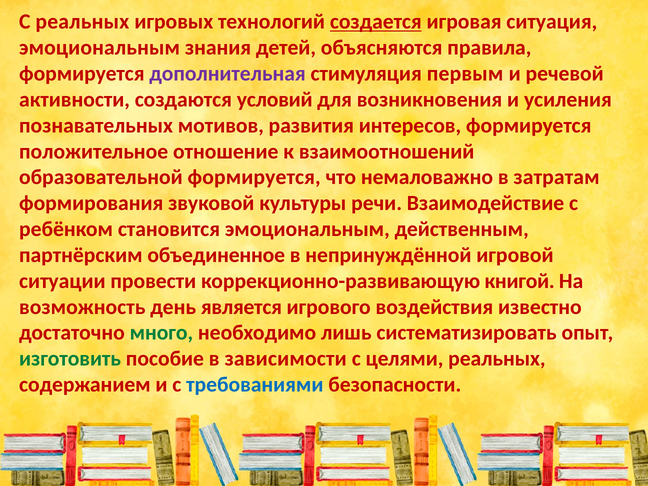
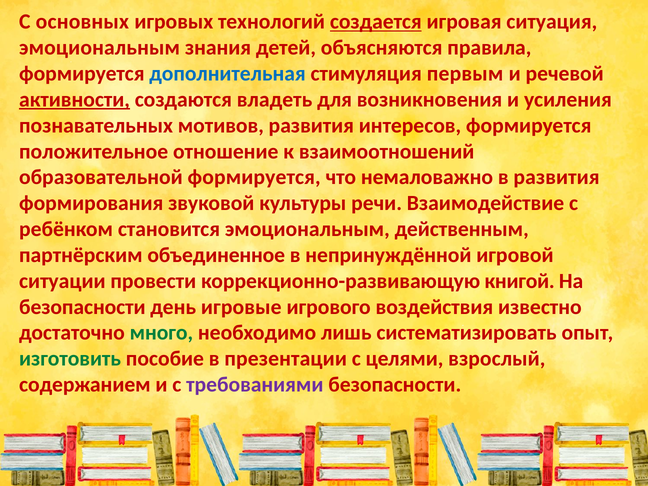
С реальных: реальных -> основных
дополнительная colour: purple -> blue
активности underline: none -> present
условий: условий -> владеть
в затратам: затратам -> развития
возможность at (82, 307): возможность -> безопасности
является: является -> игровые
зависимости: зависимости -> презентации
целями реальных: реальных -> взрослый
требованиями colour: blue -> purple
